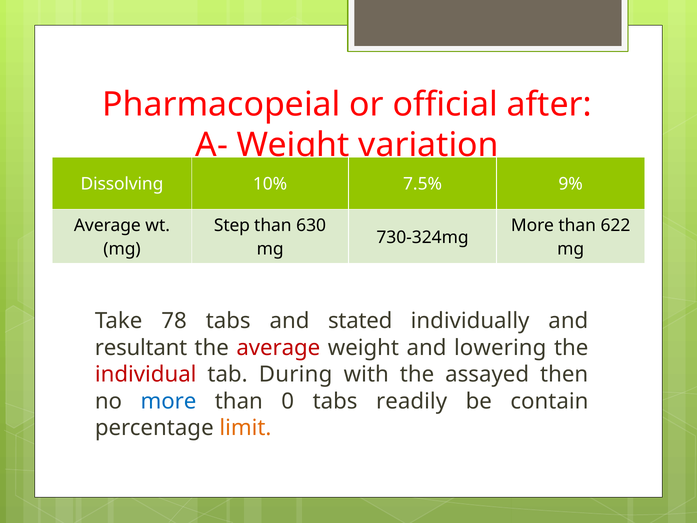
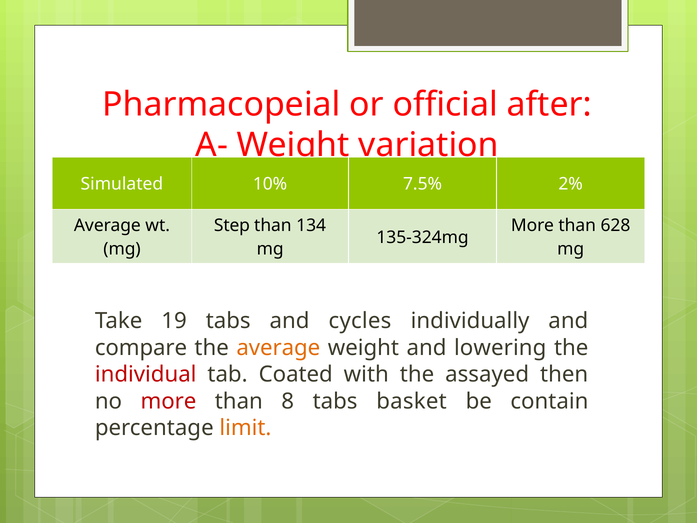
Dissolving: Dissolving -> Simulated
9%: 9% -> 2%
630: 630 -> 134
622: 622 -> 628
730-324mg: 730-324mg -> 135-324mg
78: 78 -> 19
stated: stated -> cycles
resultant: resultant -> compare
average at (278, 348) colour: red -> orange
During: During -> Coated
more at (168, 401) colour: blue -> red
0: 0 -> 8
readily: readily -> basket
